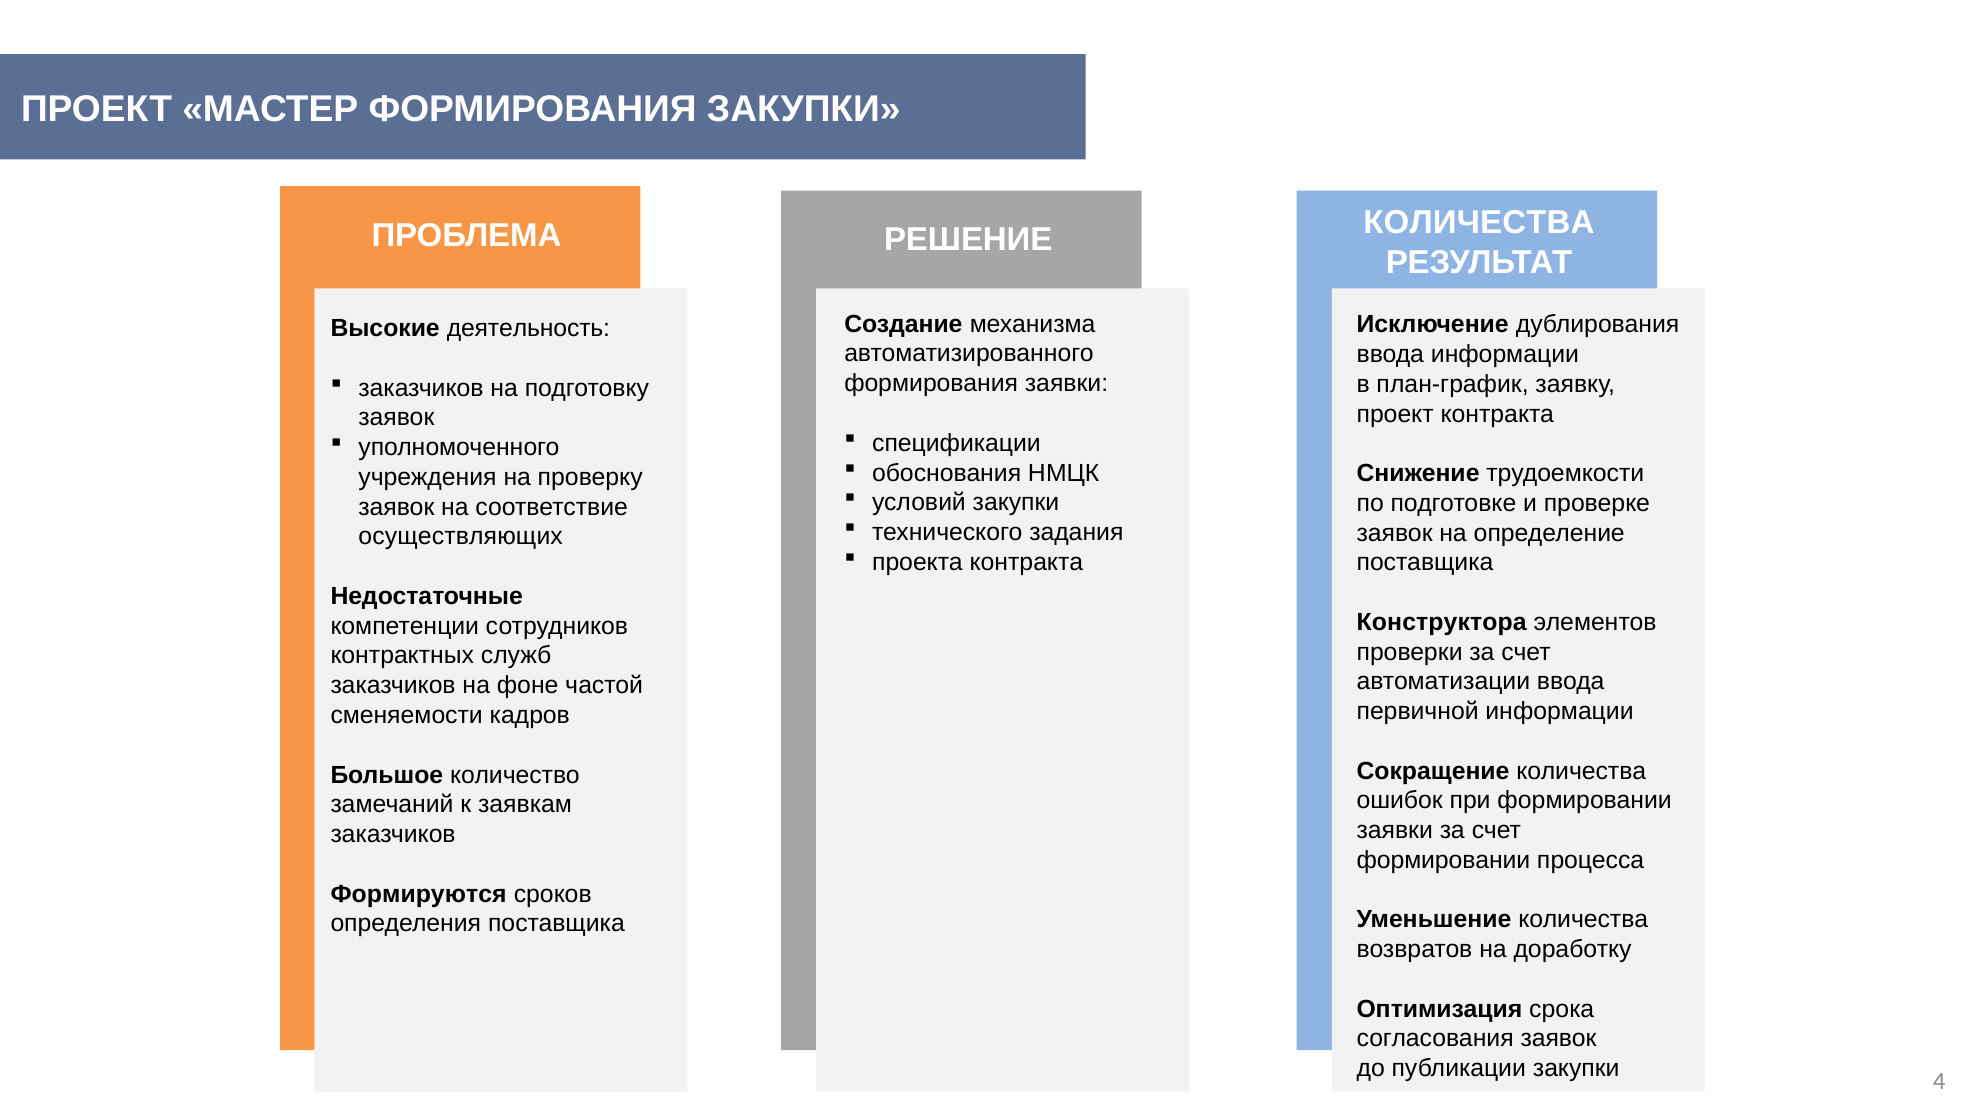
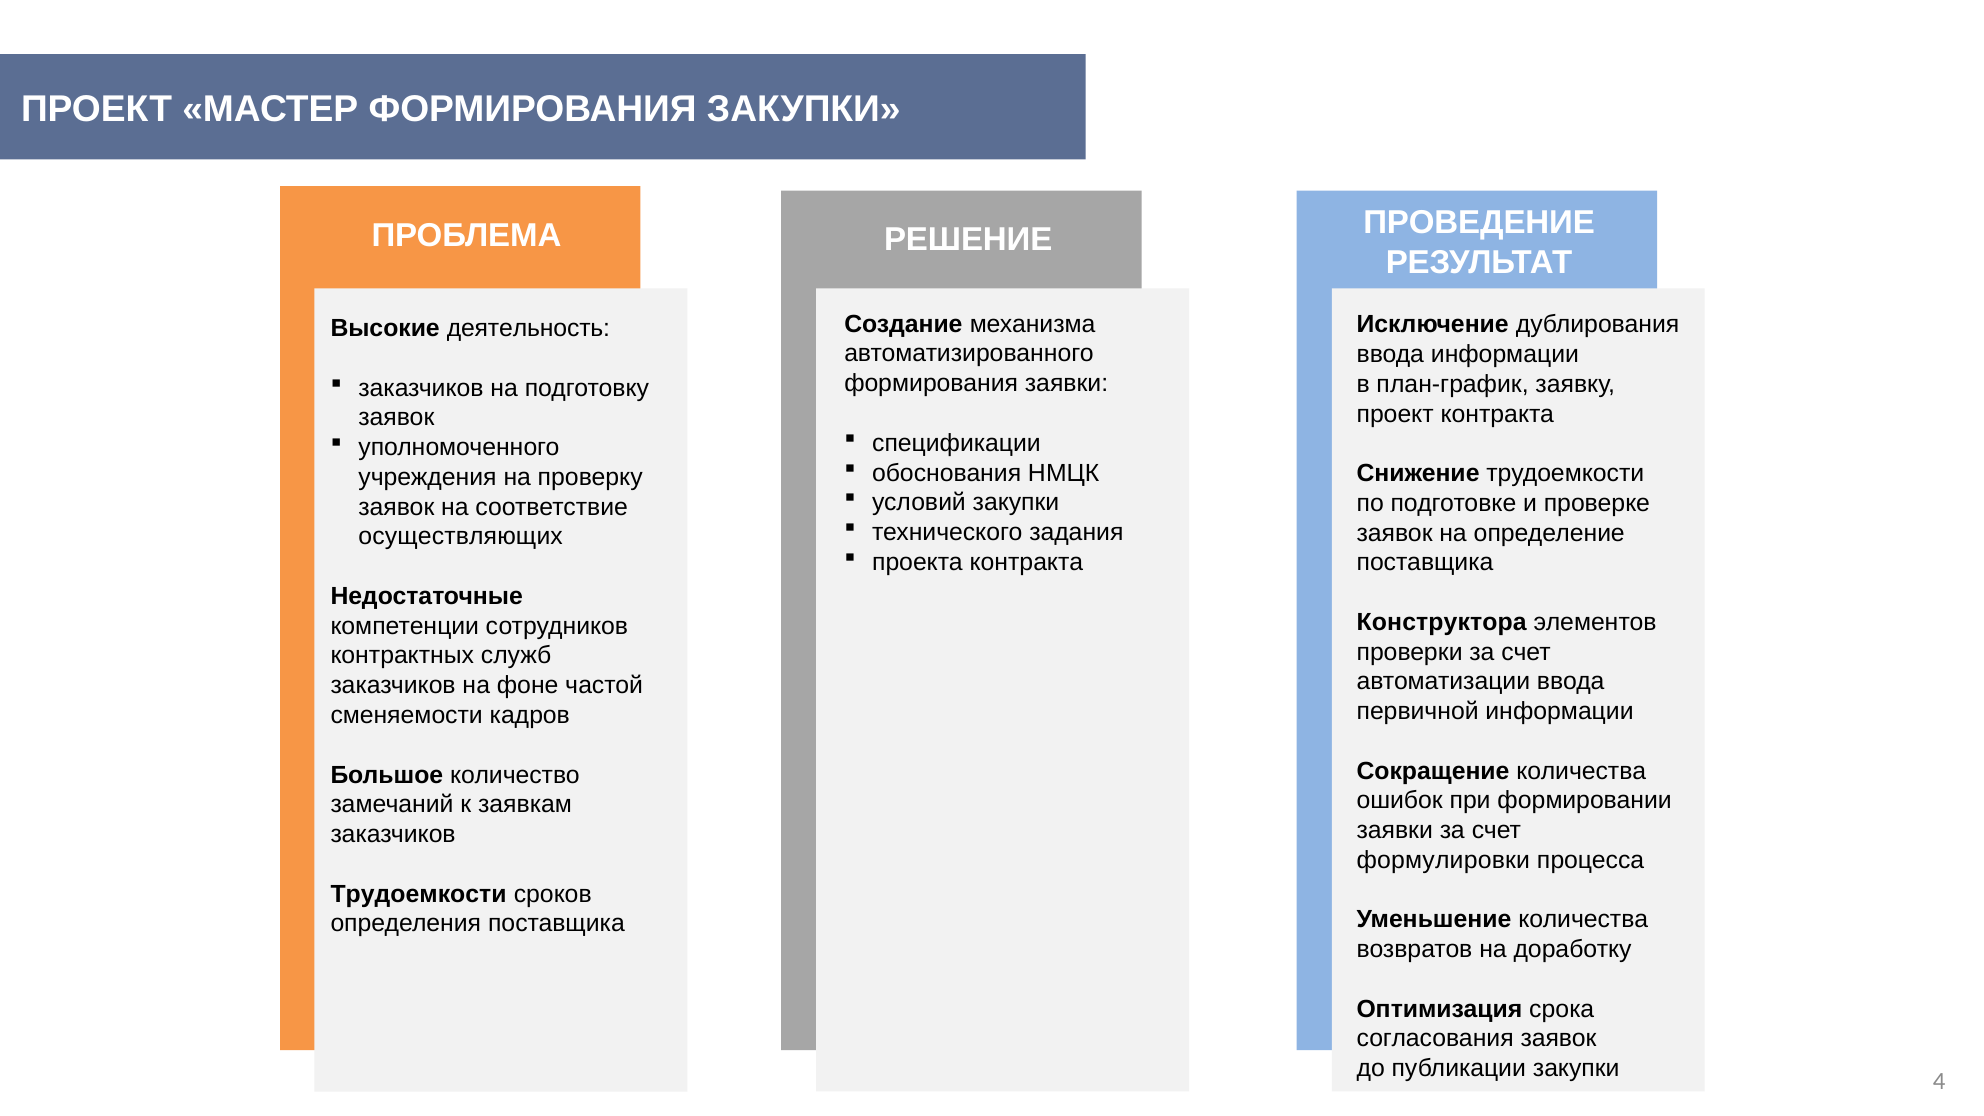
КОЛИЧЕСТВА at (1479, 223): КОЛИЧЕСТВА -> ПРОВЕДЕНИЕ
формировании at (1443, 860): формировании -> формулировки
Формируются at (419, 894): Формируются -> Трудоемкости
